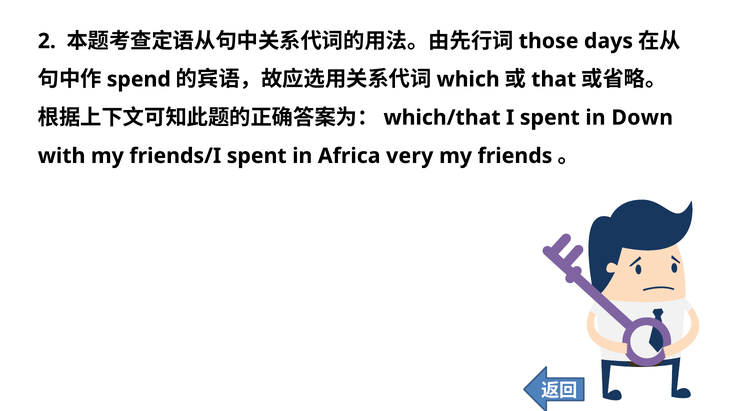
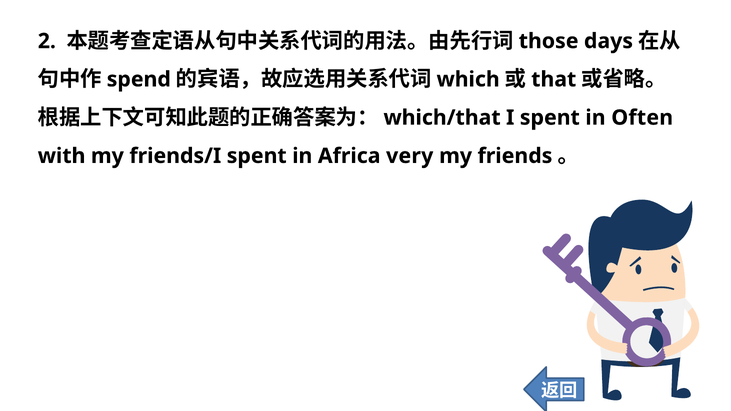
Down: Down -> Often
